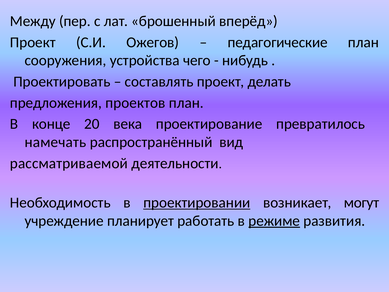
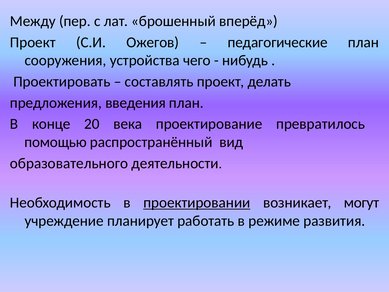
проектов: проектов -> введения
намечать: намечать -> помощью
рассматриваемой: рассматриваемой -> образовательного
режиме underline: present -> none
